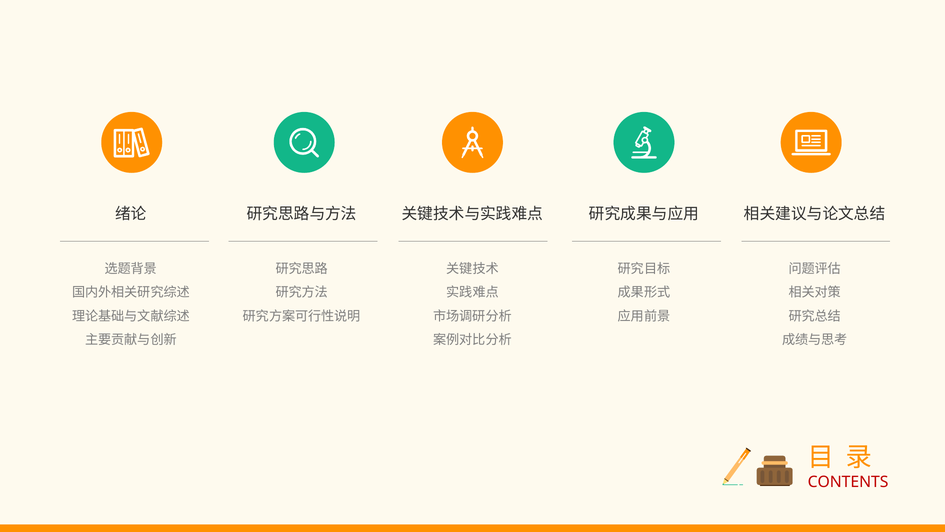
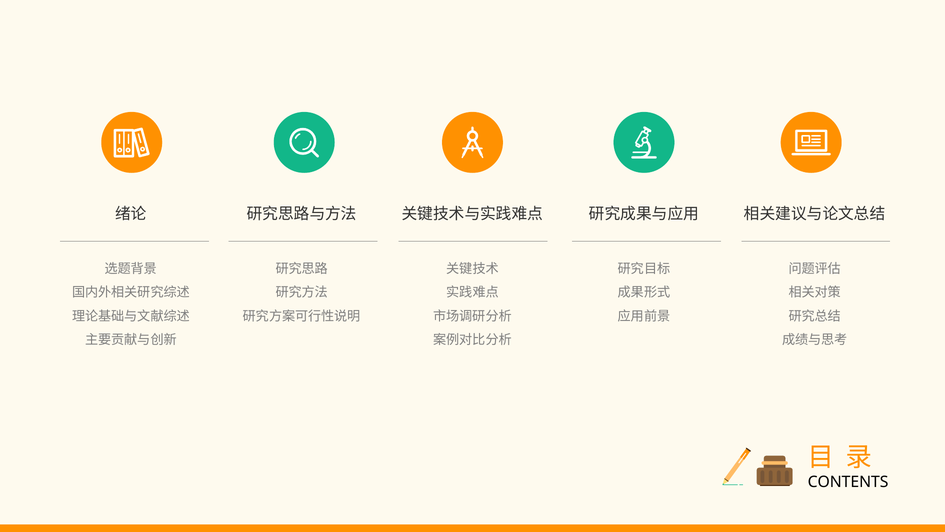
CONTENTS colour: red -> black
